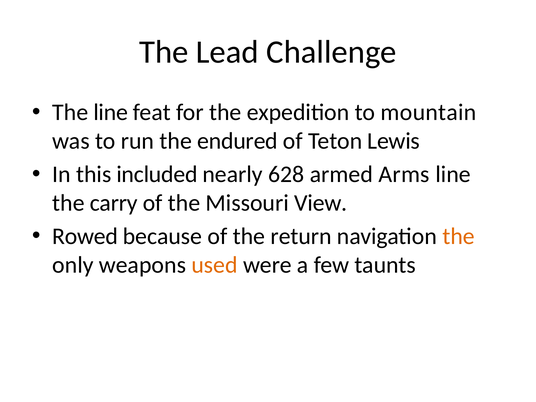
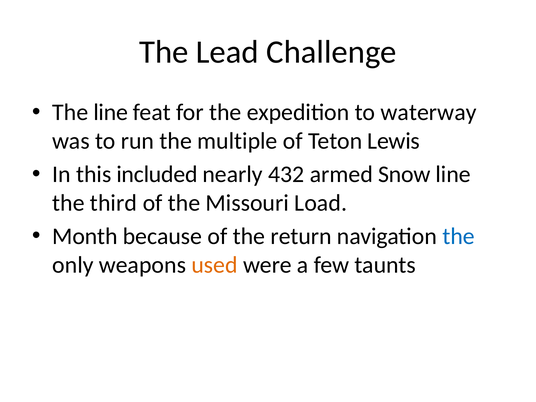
mountain: mountain -> waterway
endured: endured -> multiple
628: 628 -> 432
Arms: Arms -> Snow
carry: carry -> third
View: View -> Load
Rowed: Rowed -> Month
the at (459, 236) colour: orange -> blue
